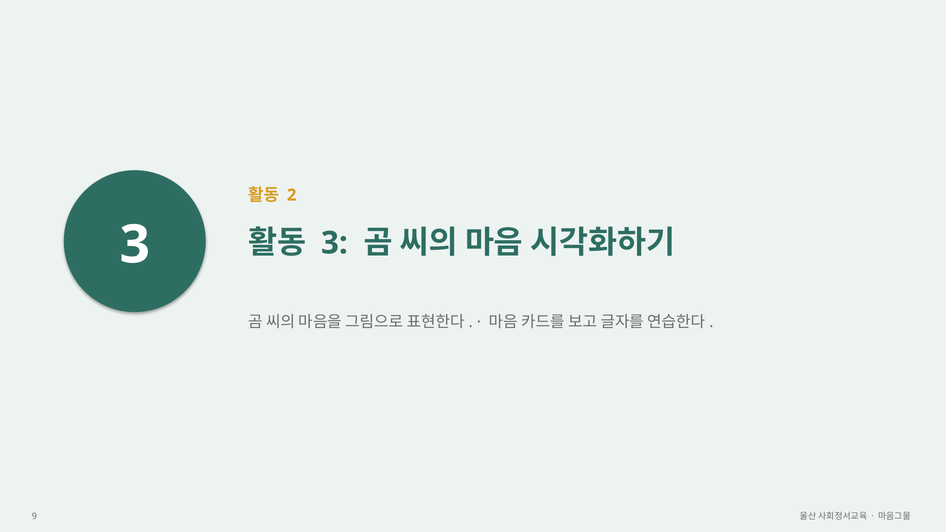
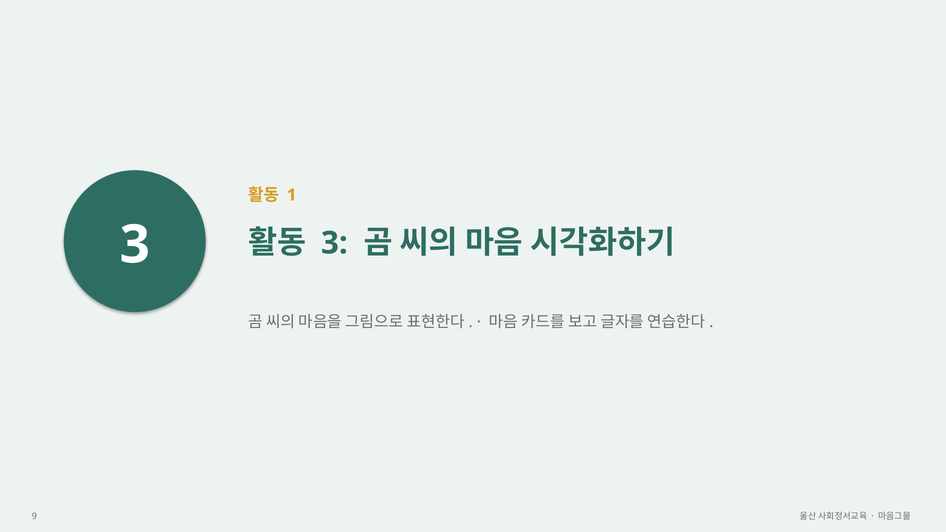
2: 2 -> 1
